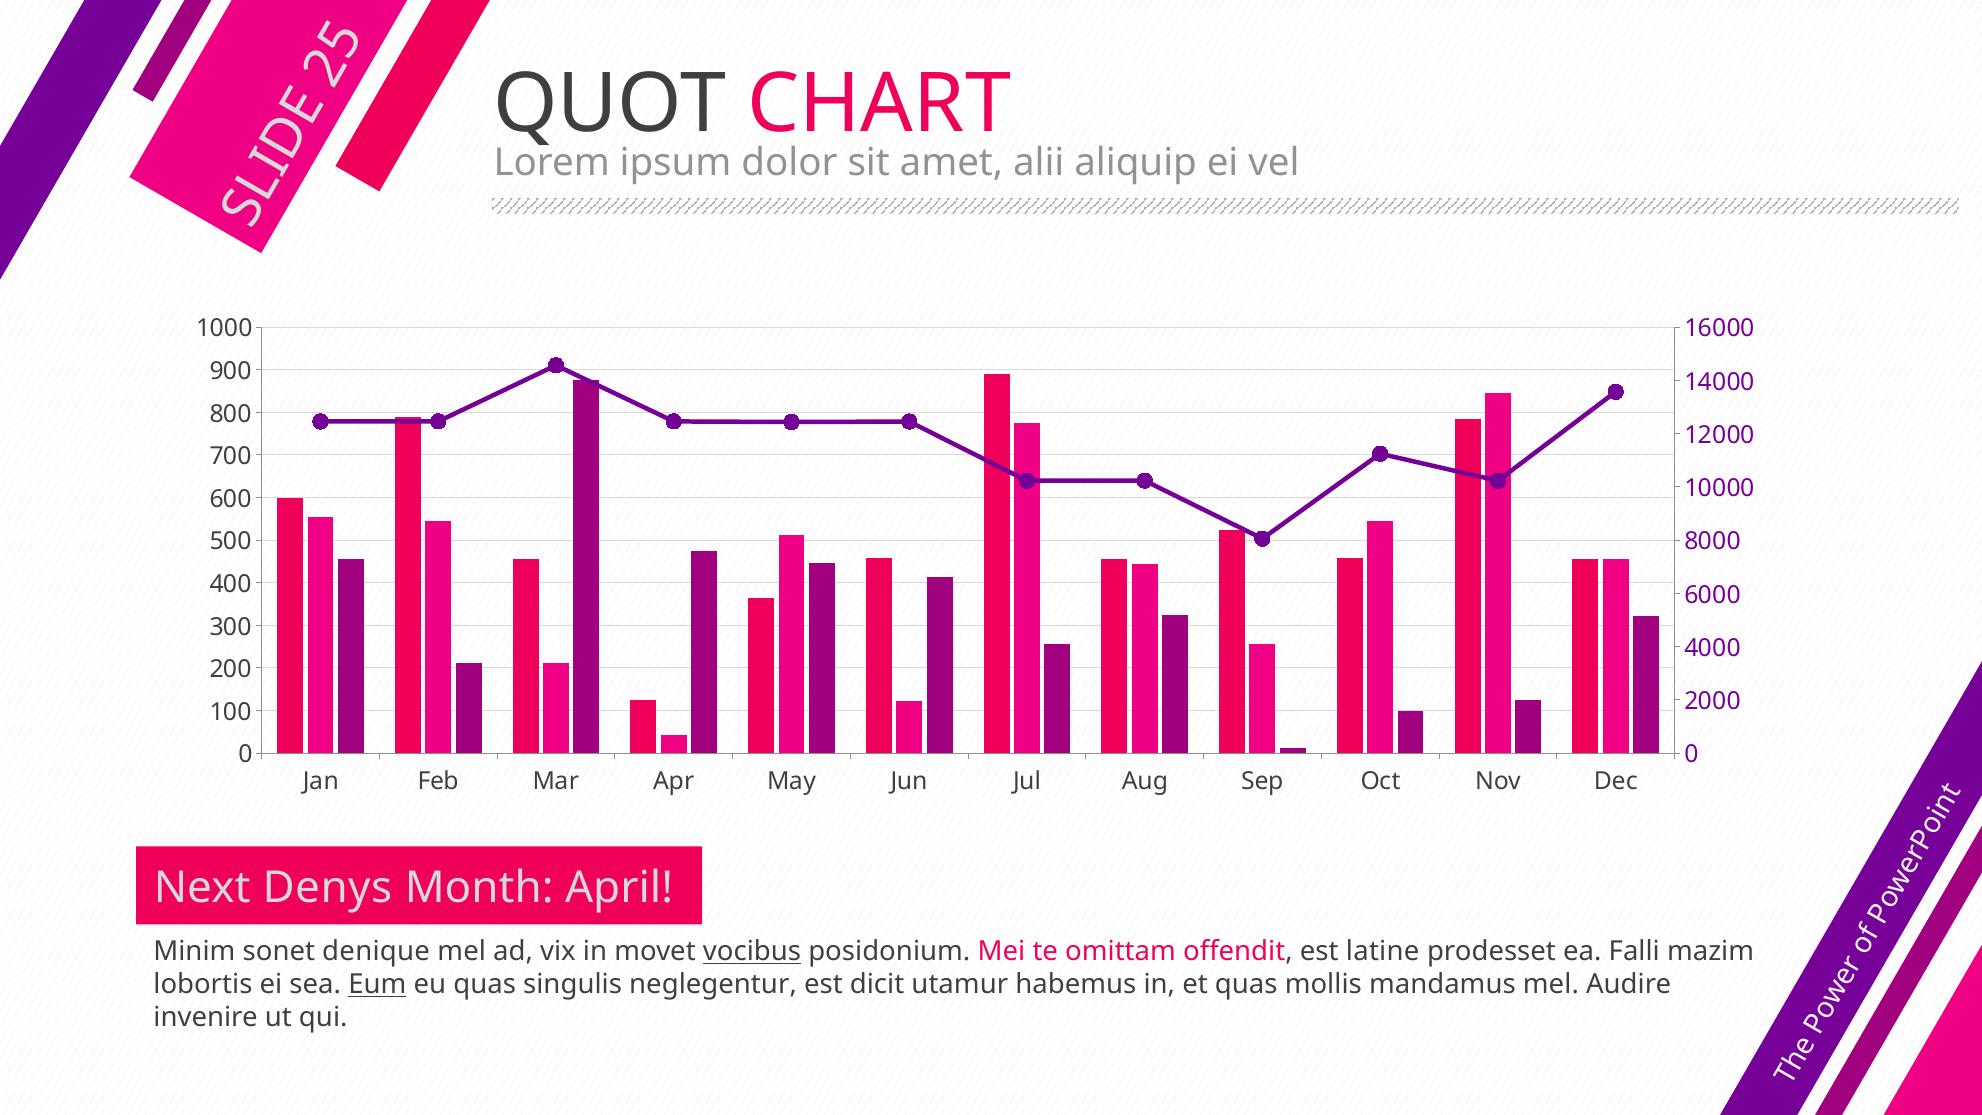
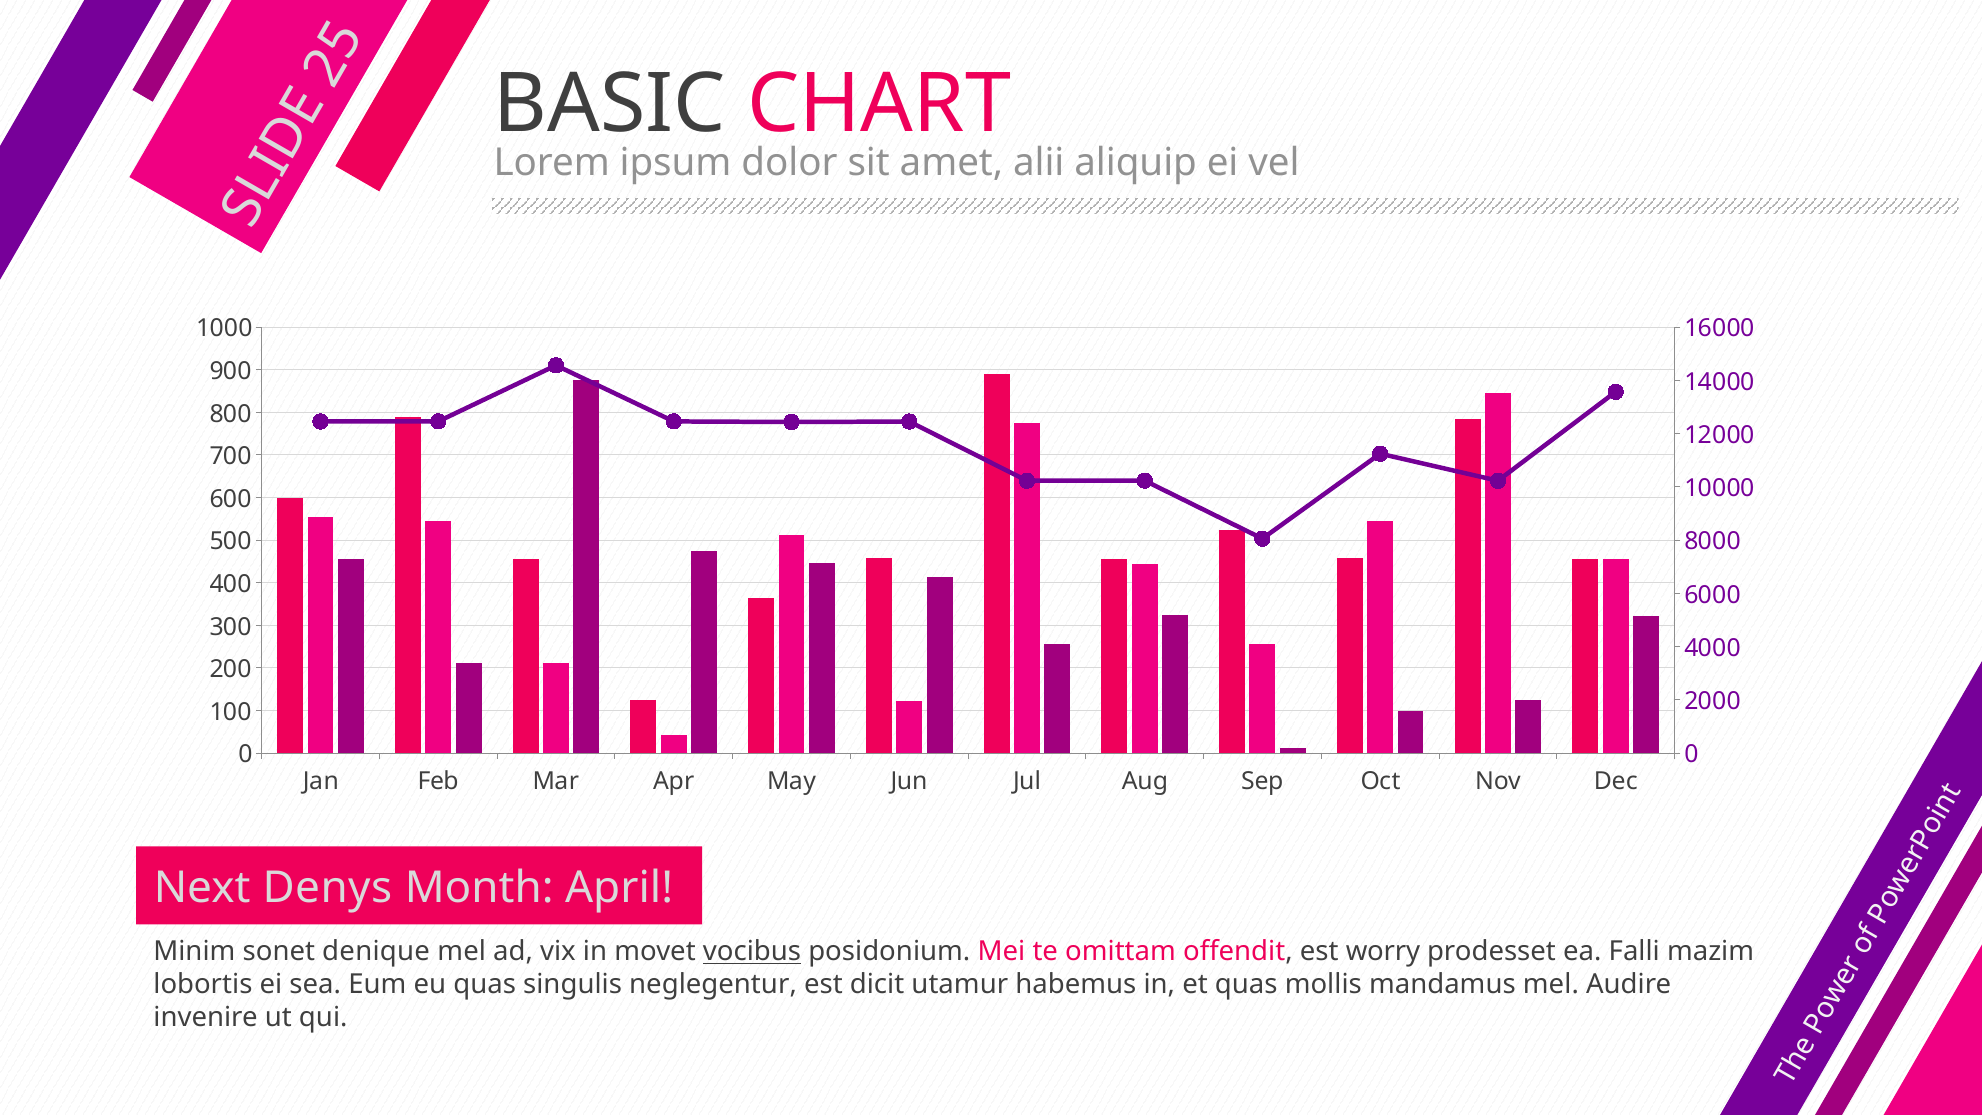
QUOT: QUOT -> BASIC
latine: latine -> worry
Eum underline: present -> none
